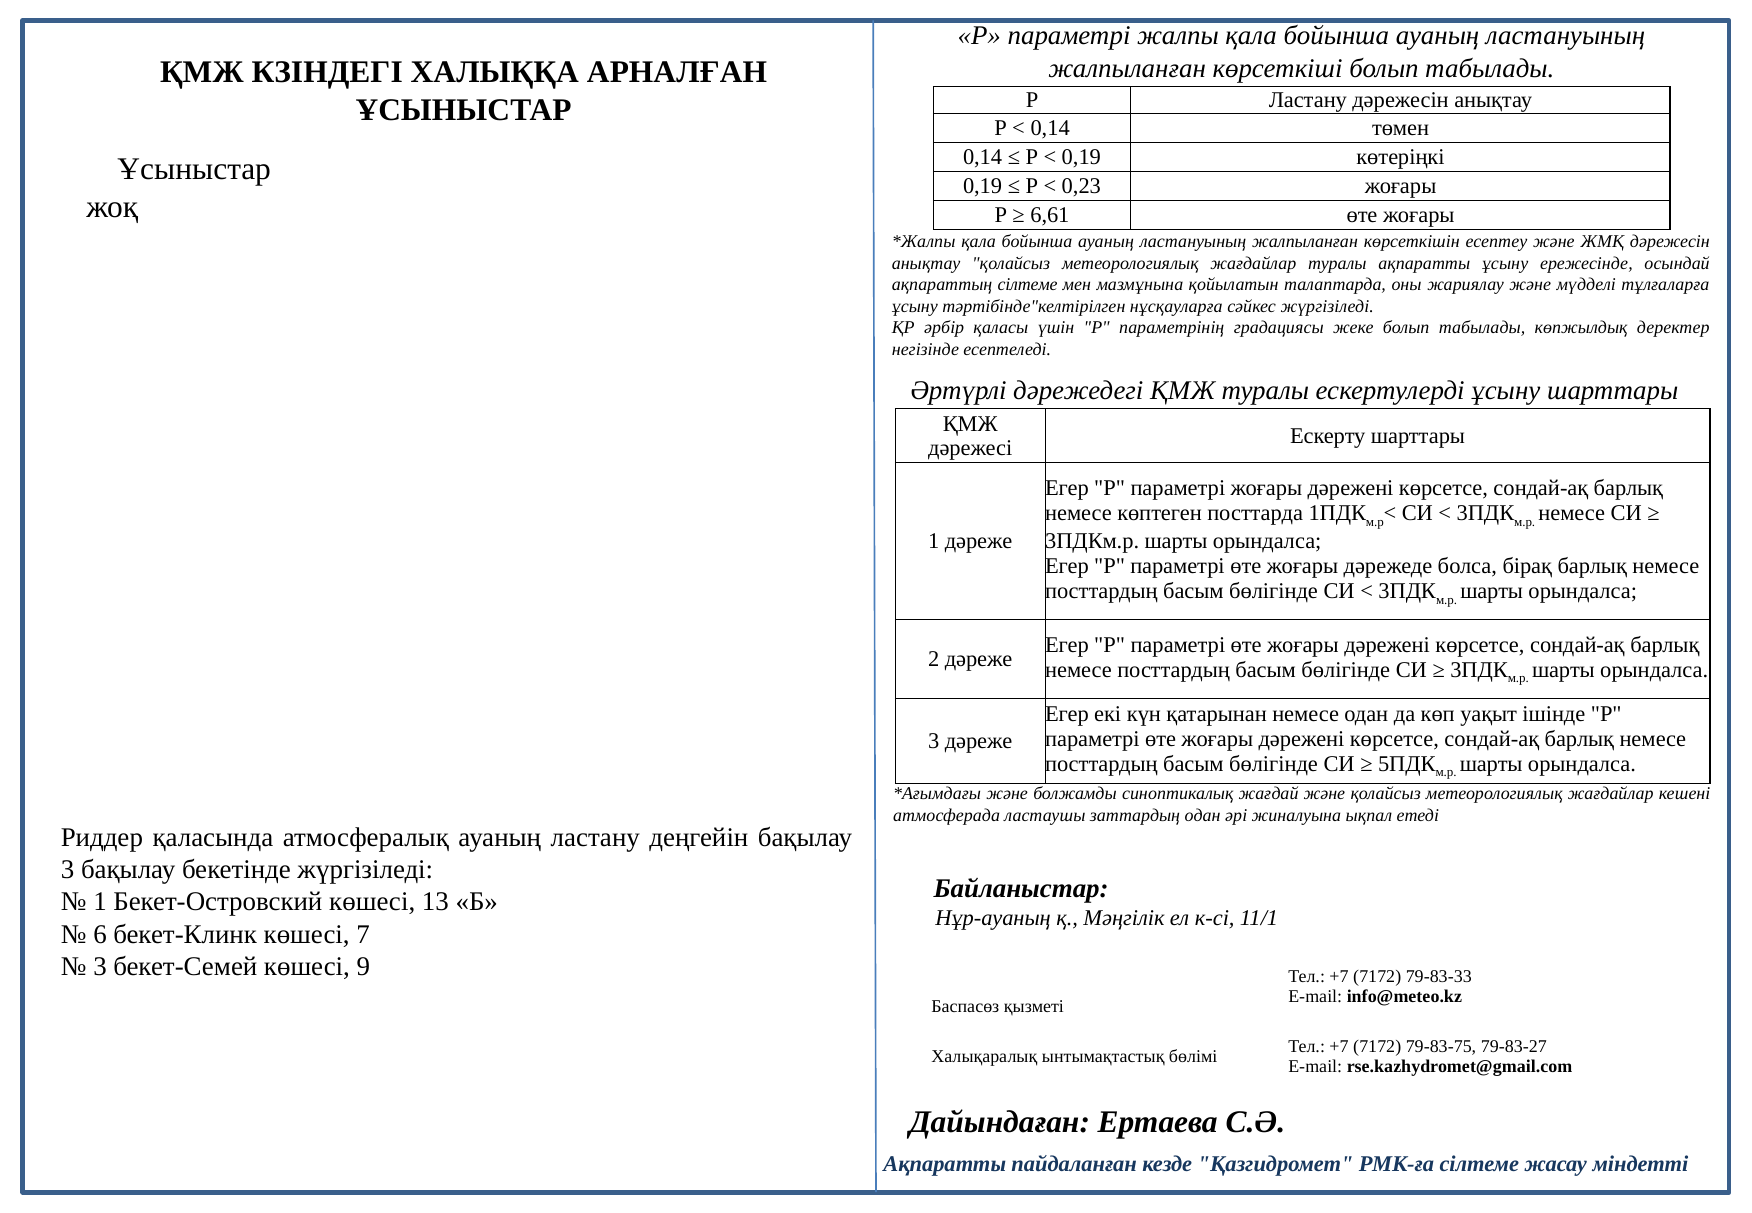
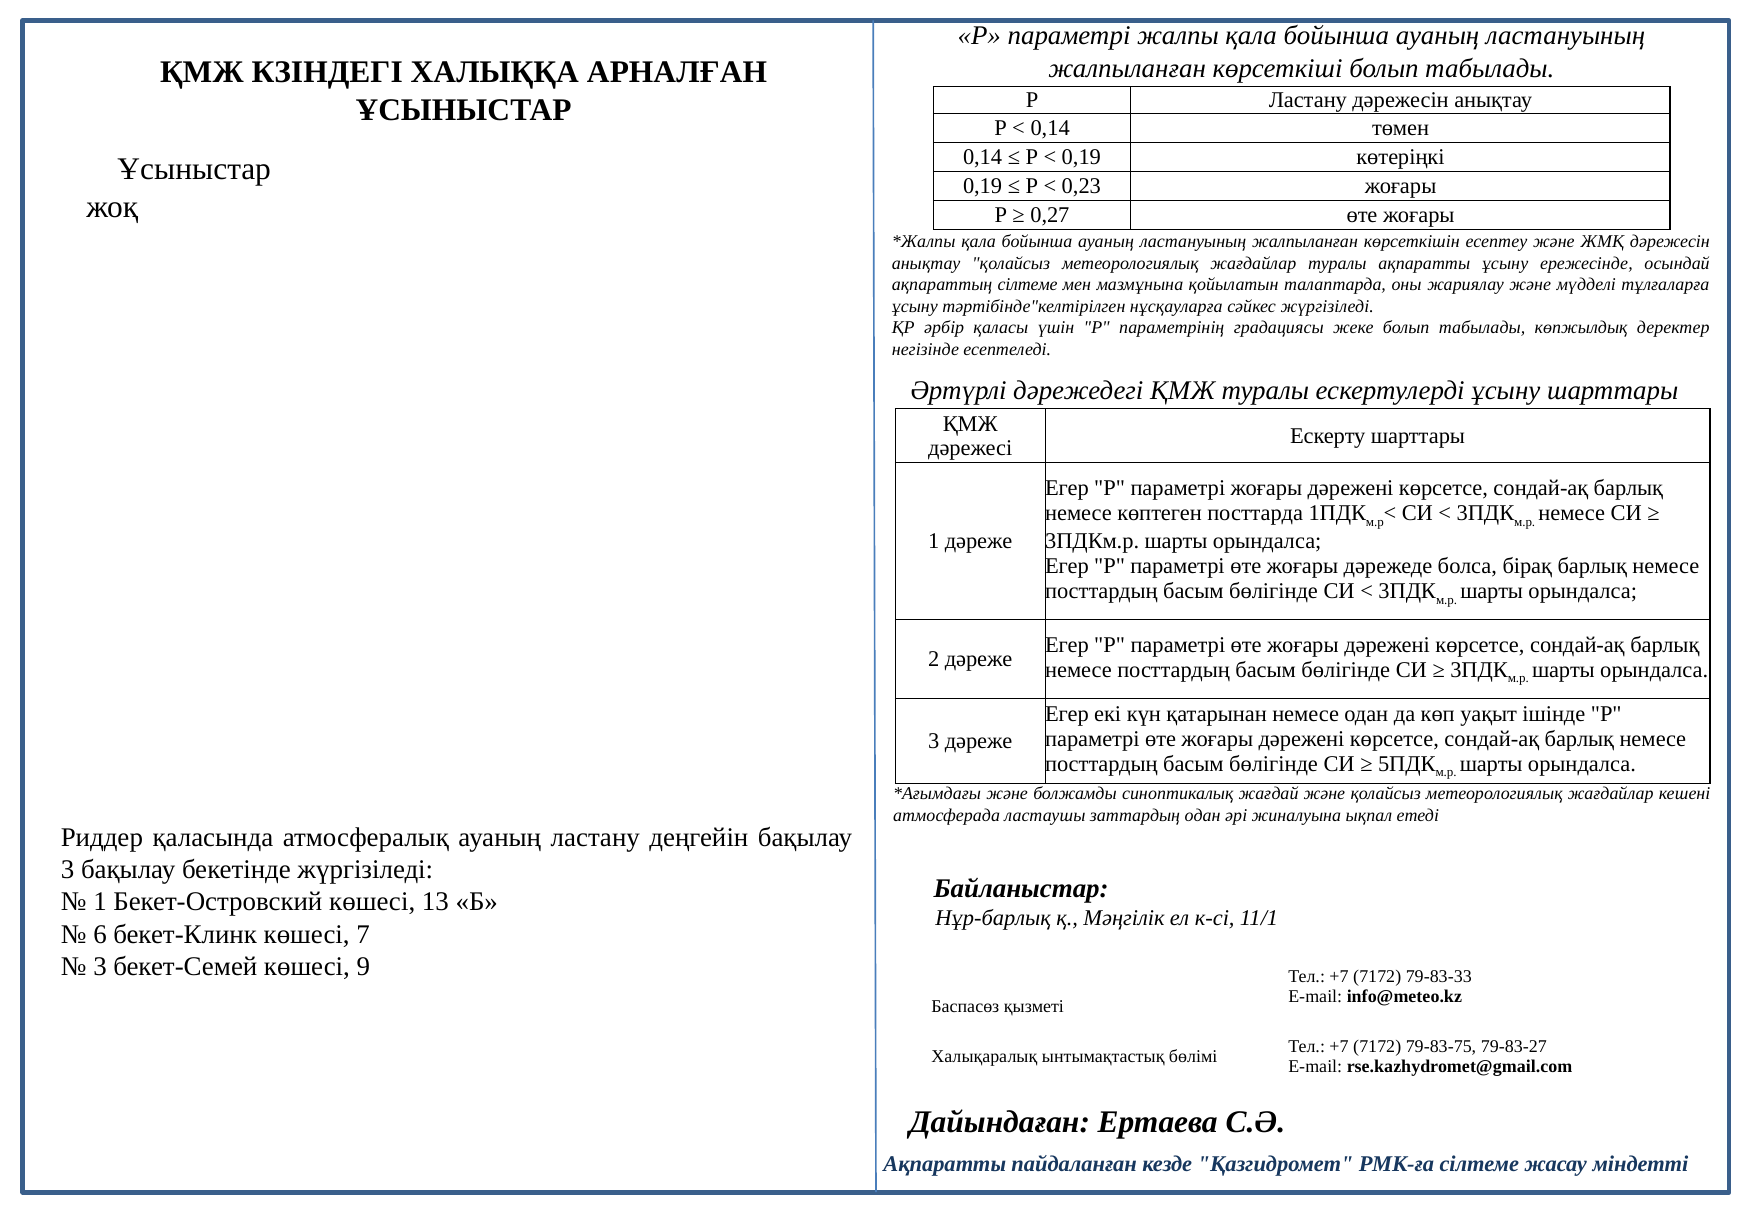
6,61: 6,61 -> 0,27
Нұр-ауаның: Нұр-ауаның -> Нұр-барлық
